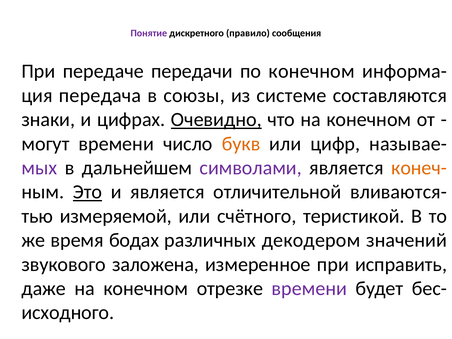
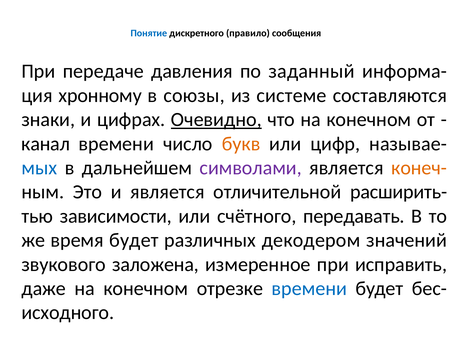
Понятие colour: purple -> blue
передачи: передачи -> давления
по конечном: конечном -> заданный
передача: передача -> хронному
могут: могут -> канал
мых colour: purple -> blue
Это underline: present -> none
вливаются-: вливаются- -> расширить-
измеряемой: измеряемой -> зависимости
теристикой: теристикой -> передавать
время бодах: бодах -> будет
времени at (309, 289) colour: purple -> blue
